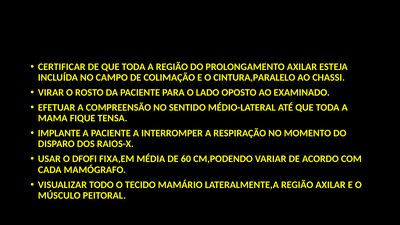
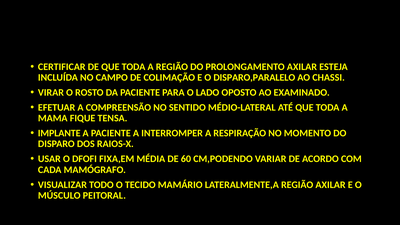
CINTURA,PARALELO: CINTURA,PARALELO -> DISPARO,PARALELO
